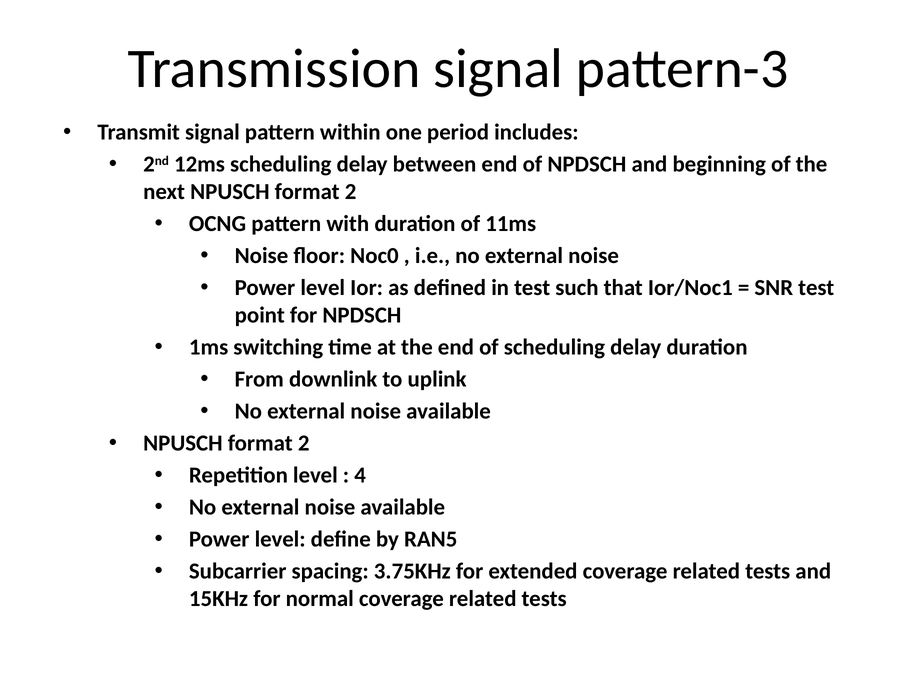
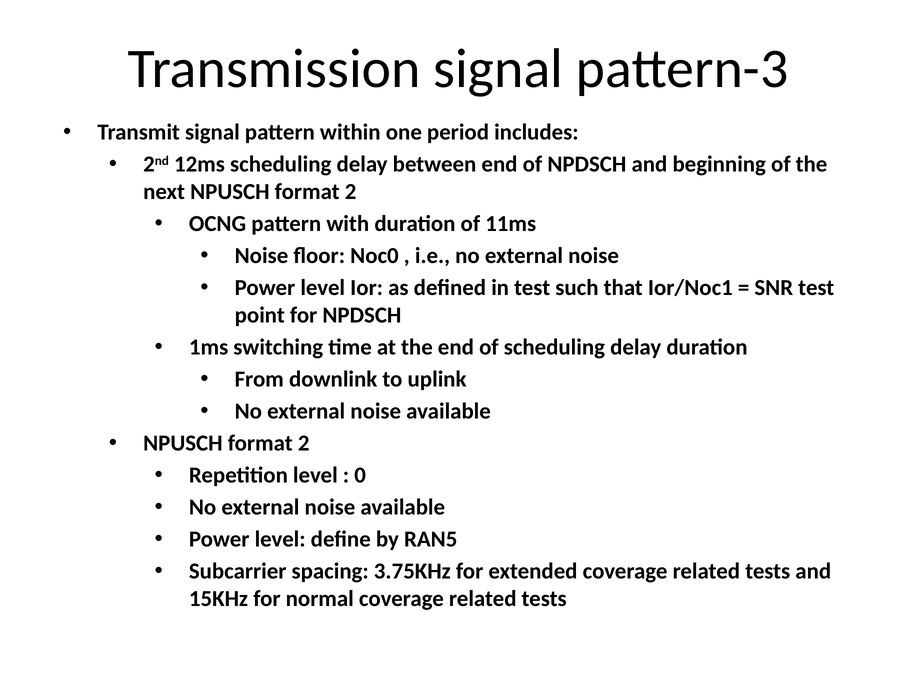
4: 4 -> 0
